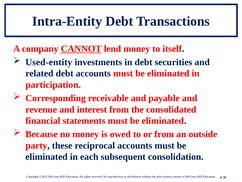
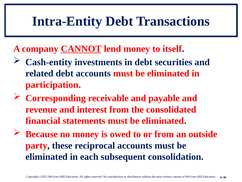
Used-entity: Used-entity -> Cash-entity
